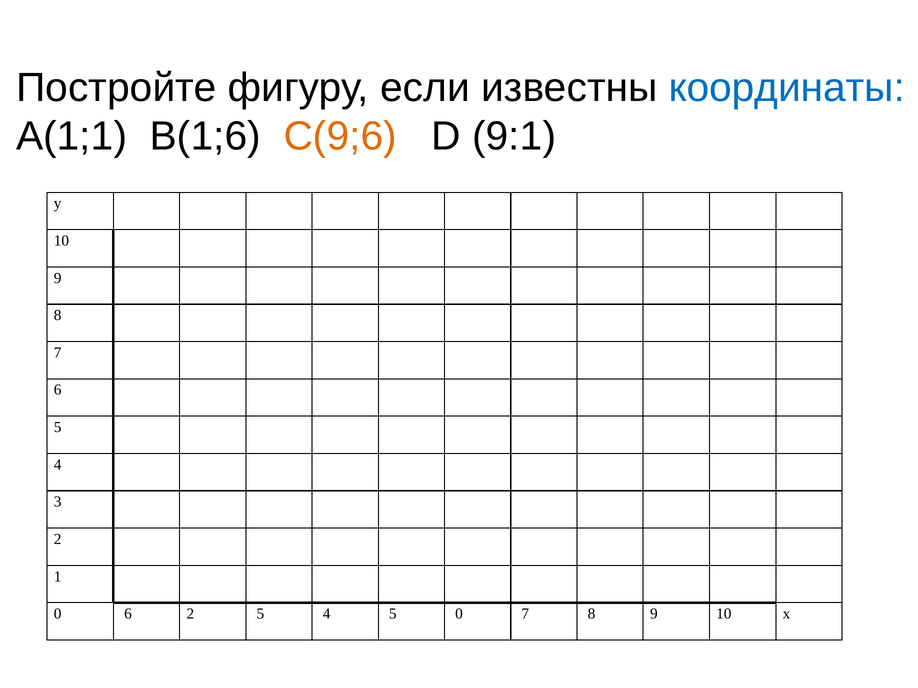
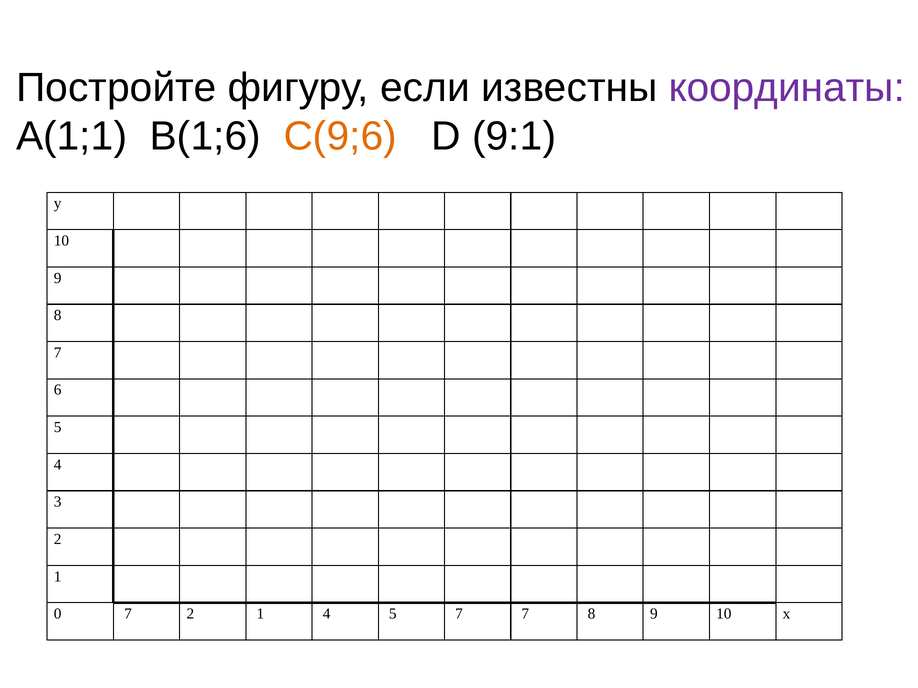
координаты colour: blue -> purple
0 6: 6 -> 7
5 at (260, 614): 5 -> 1
5 0: 0 -> 7
